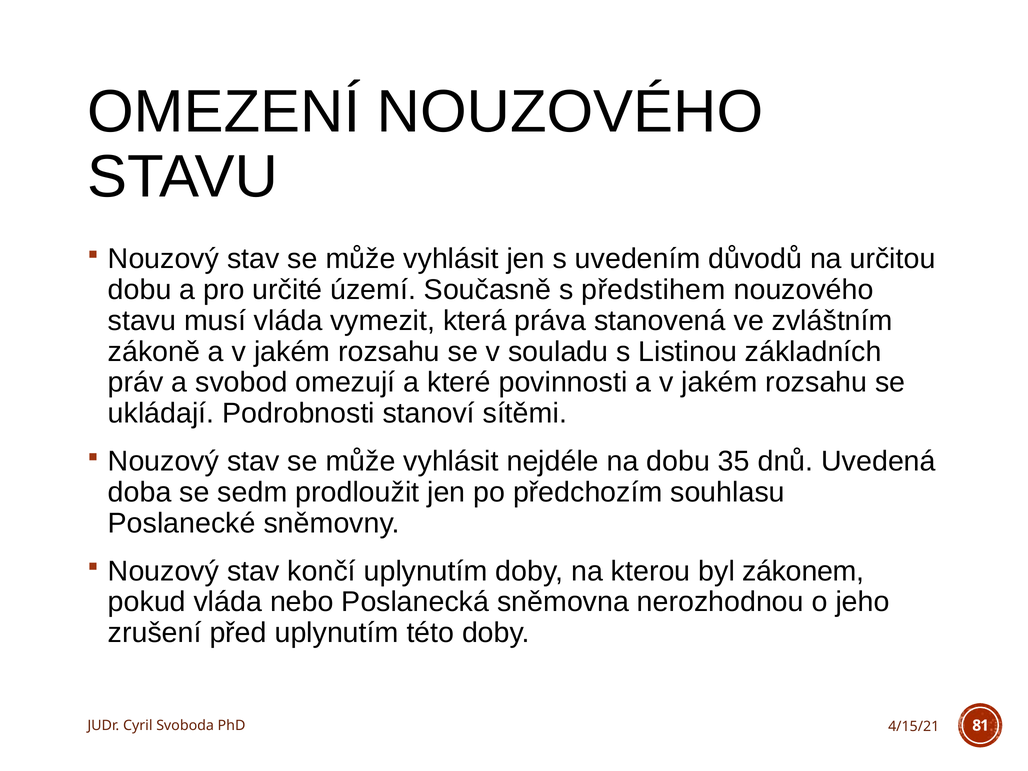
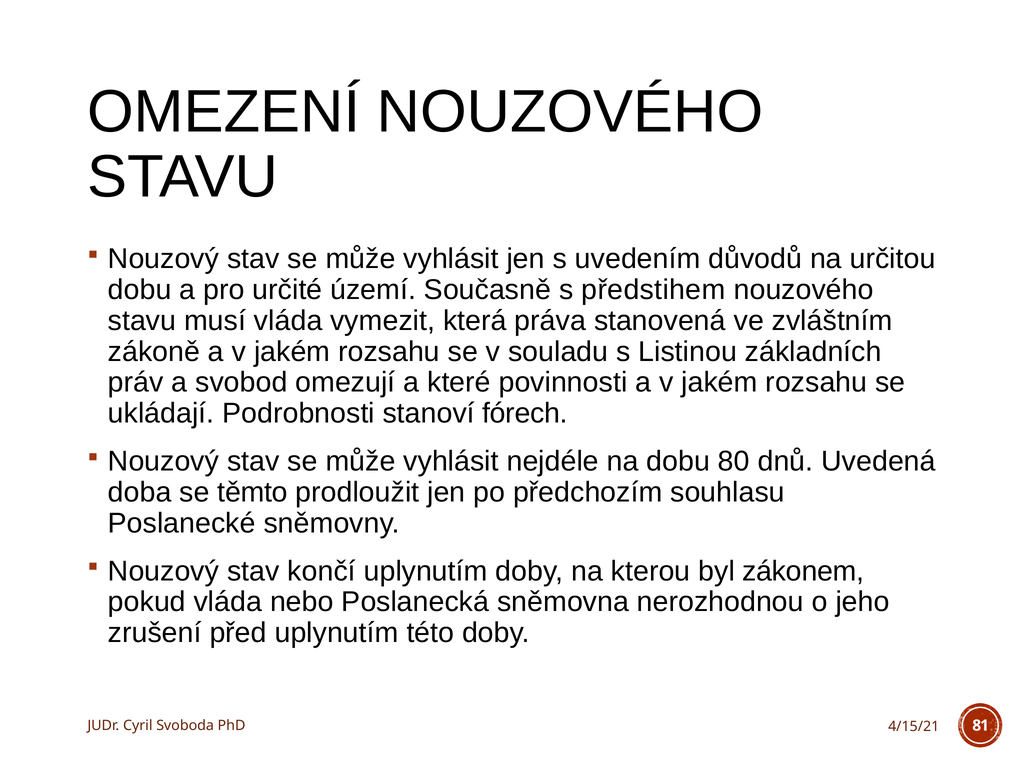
sítěmi: sítěmi -> fórech
35: 35 -> 80
sedm: sedm -> těmto
